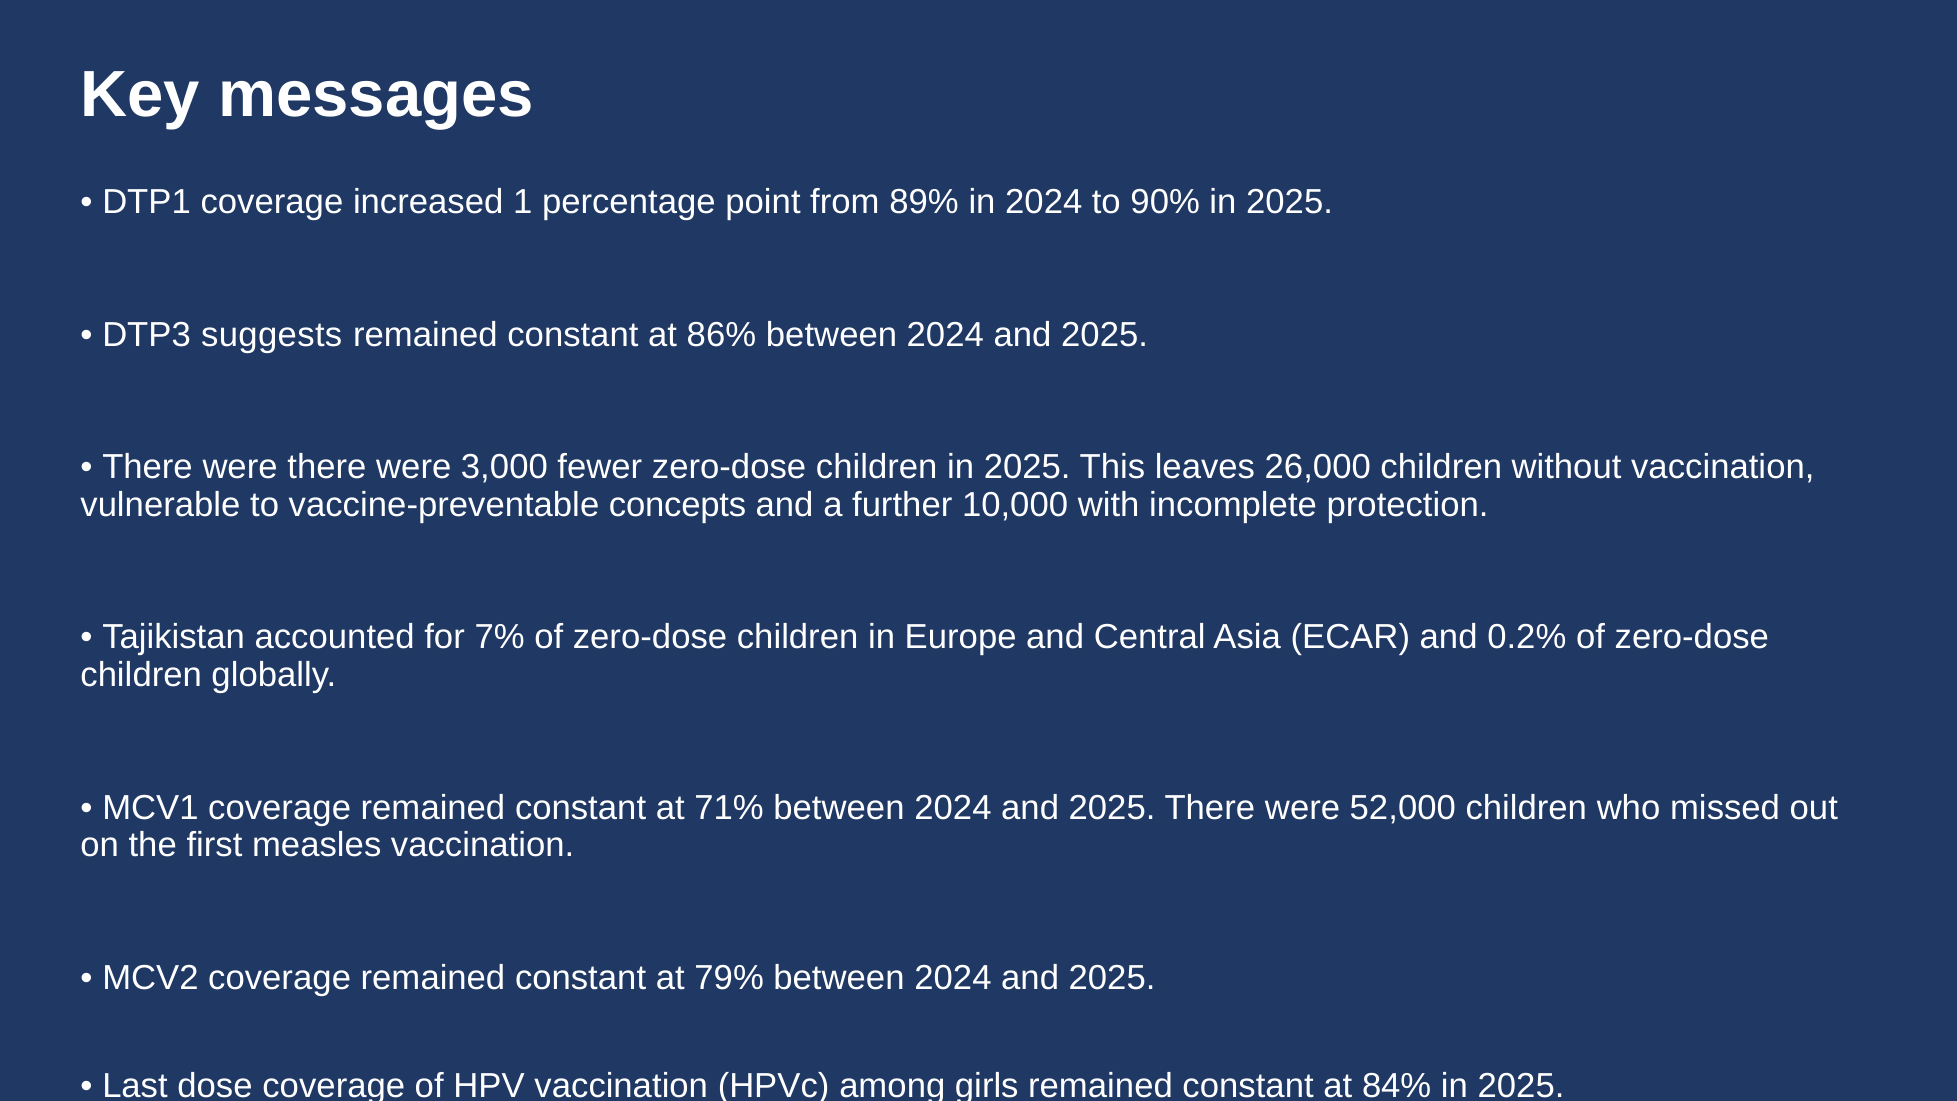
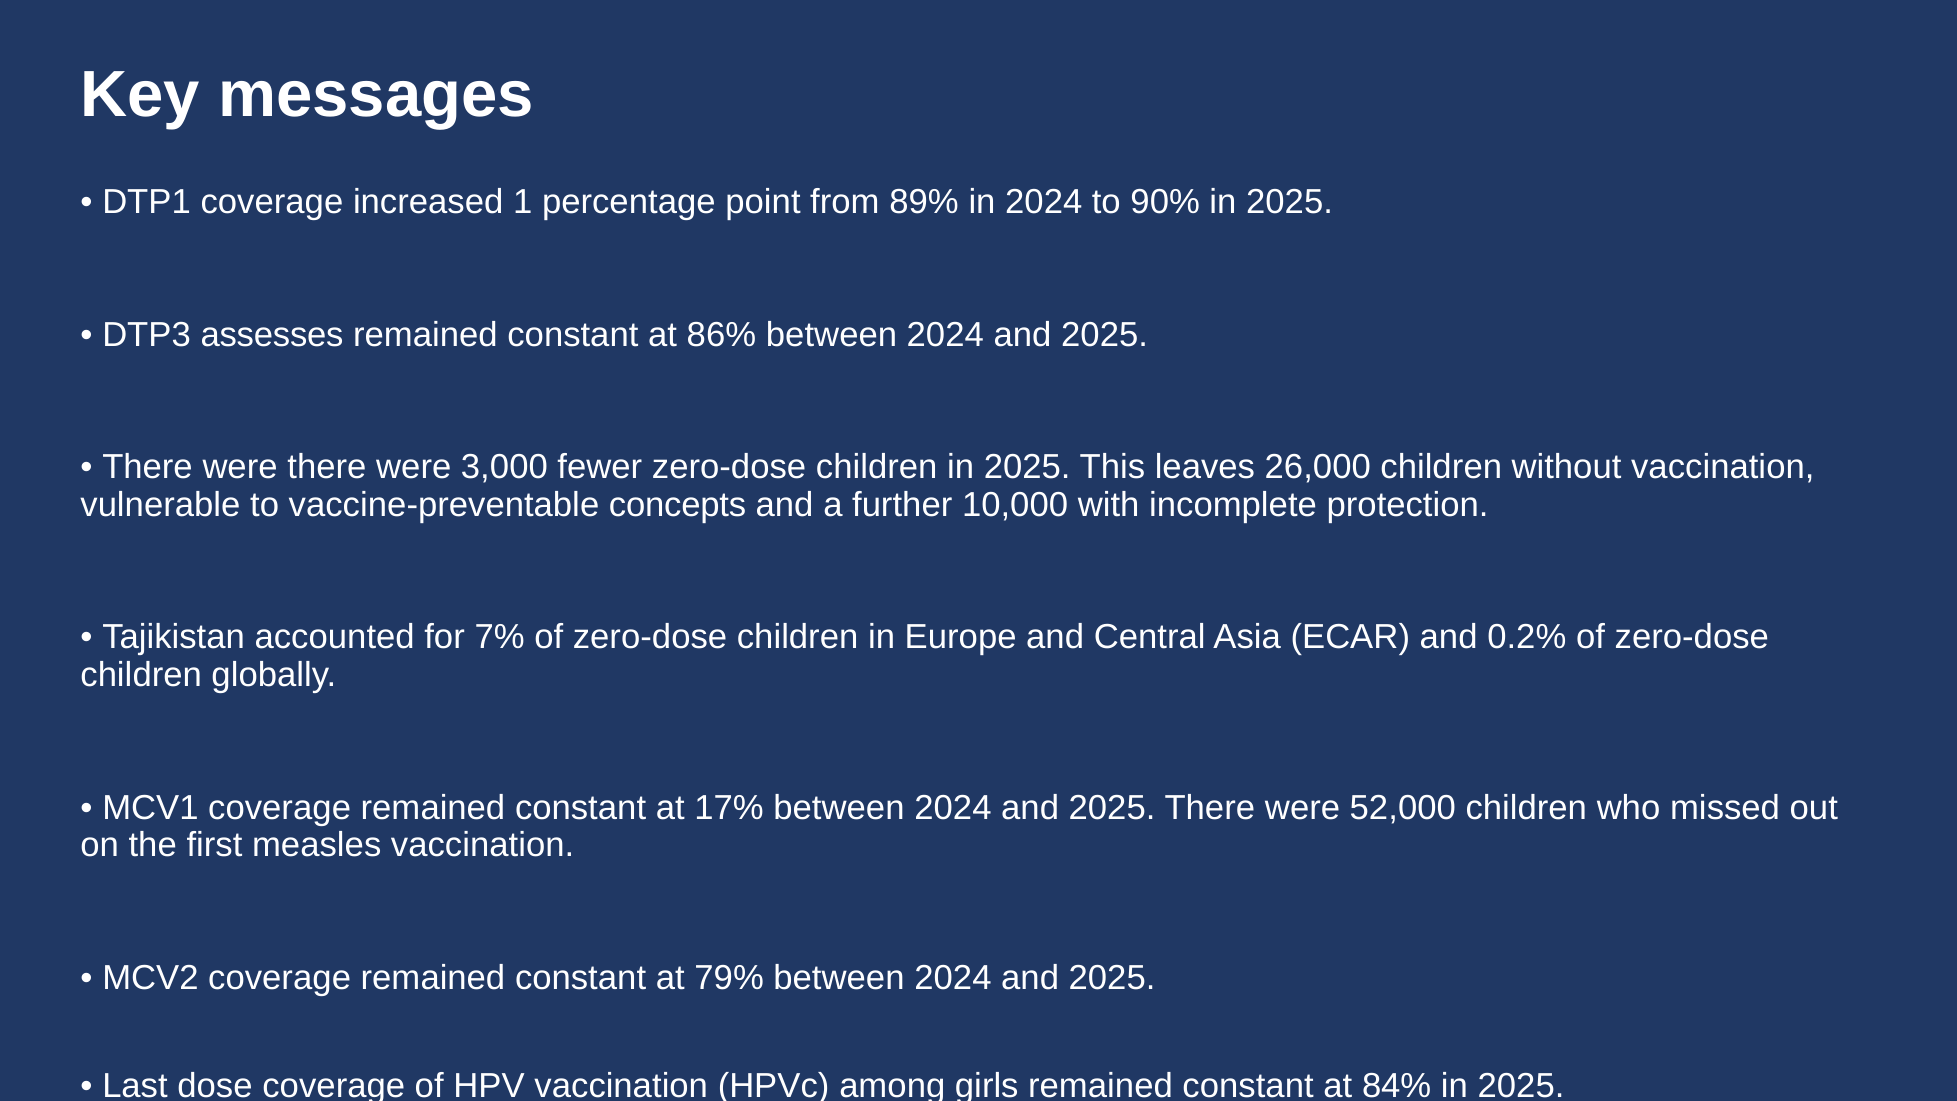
suggests: suggests -> assesses
71%: 71% -> 17%
